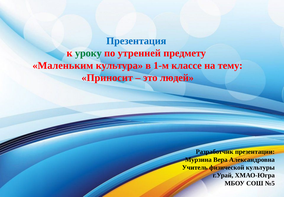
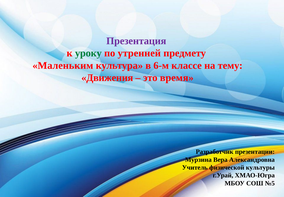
Презентация colour: blue -> purple
1-м: 1-м -> 6-м
Приносит: Приносит -> Движения
людей: людей -> время
